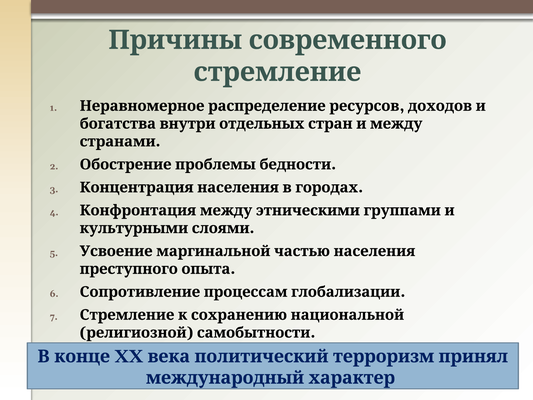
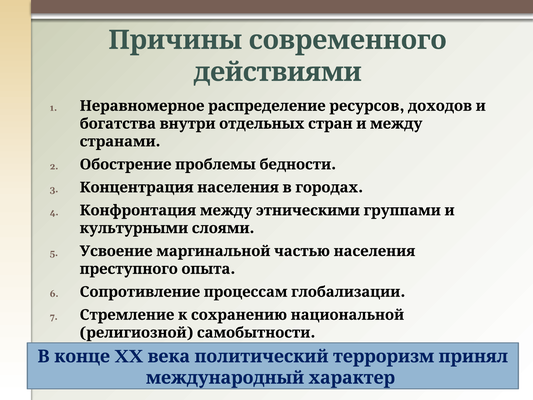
стремление: стремление -> действиями
